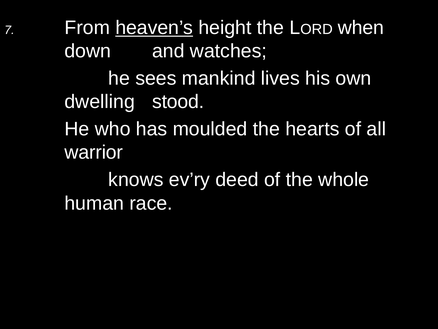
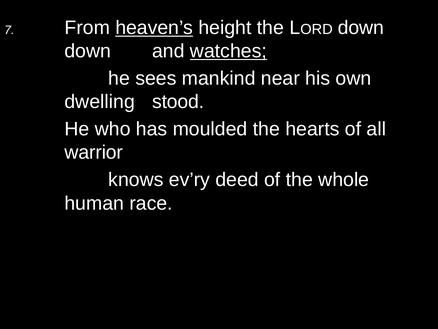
when at (361, 28): when -> down
watches underline: none -> present
lives: lives -> near
